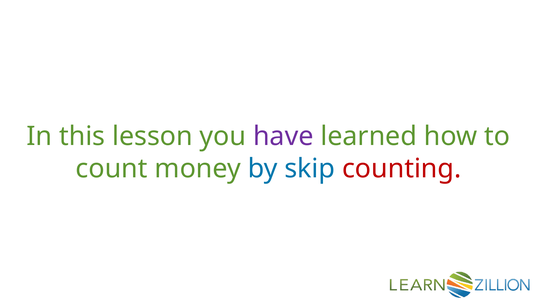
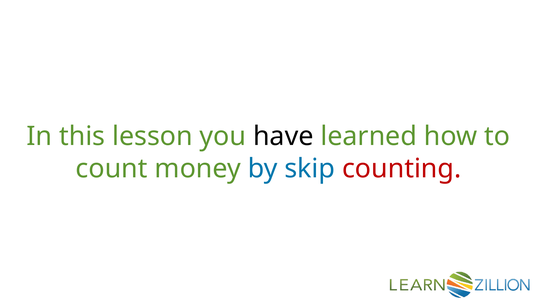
have colour: purple -> black
